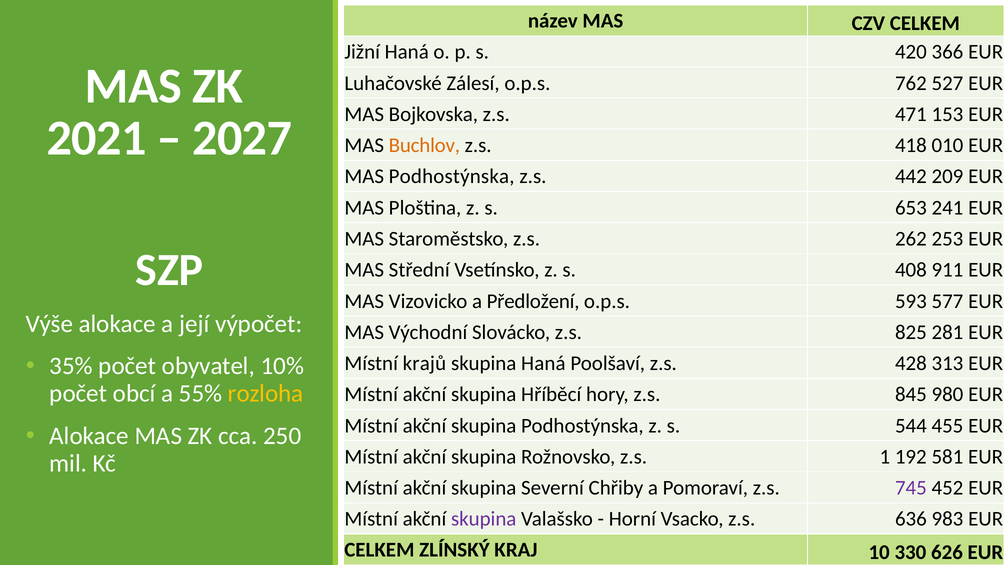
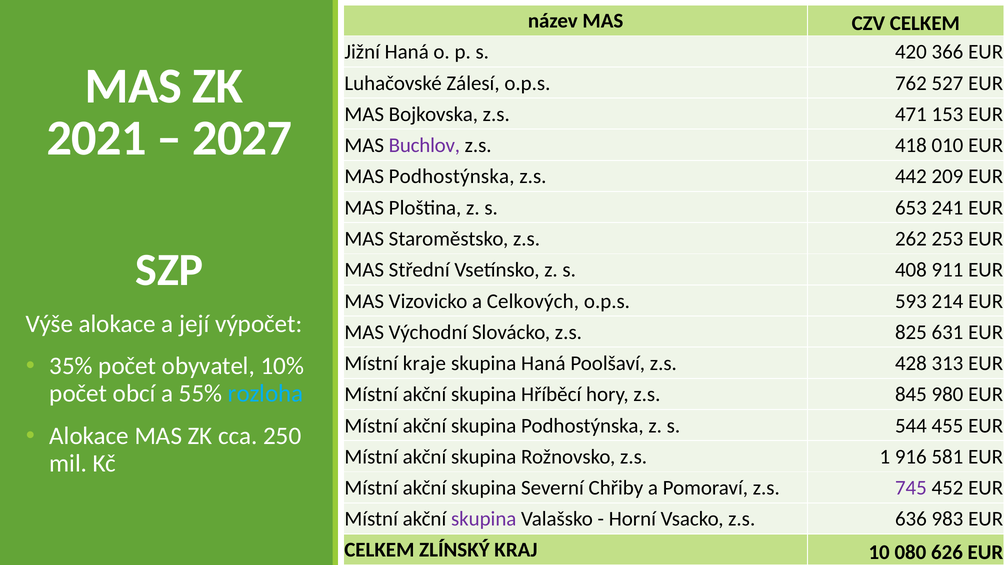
Buchlov colour: orange -> purple
Předložení: Předložení -> Celkových
577: 577 -> 214
281: 281 -> 631
krajů: krajů -> kraje
rozloha colour: yellow -> light blue
192: 192 -> 916
330: 330 -> 080
